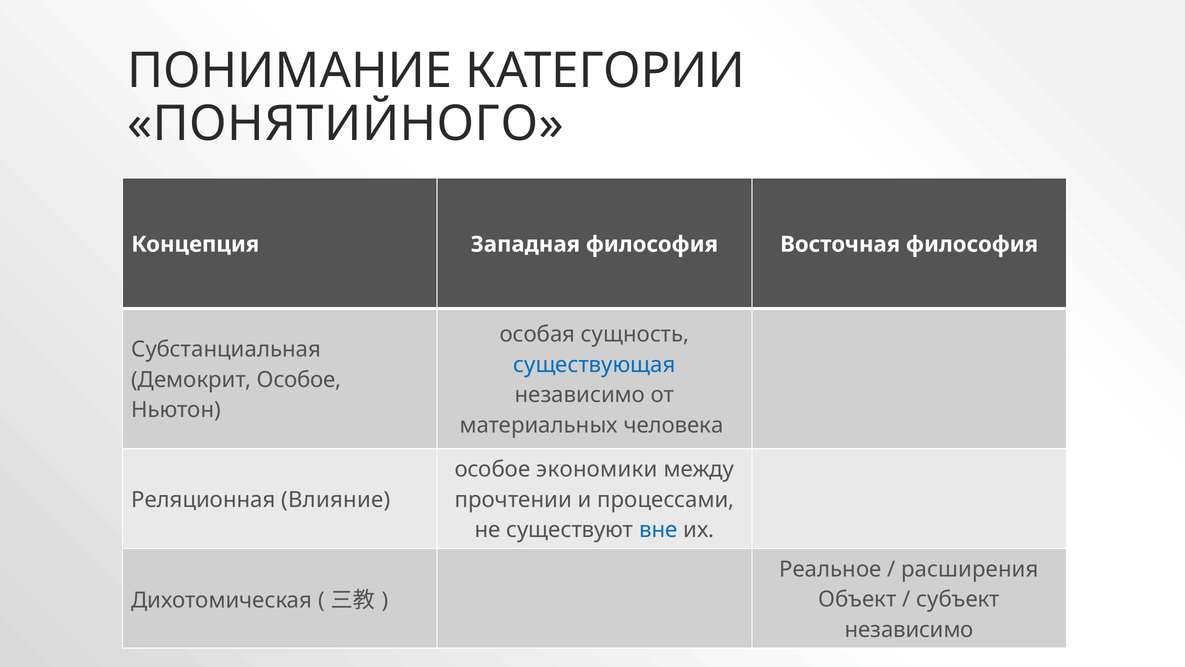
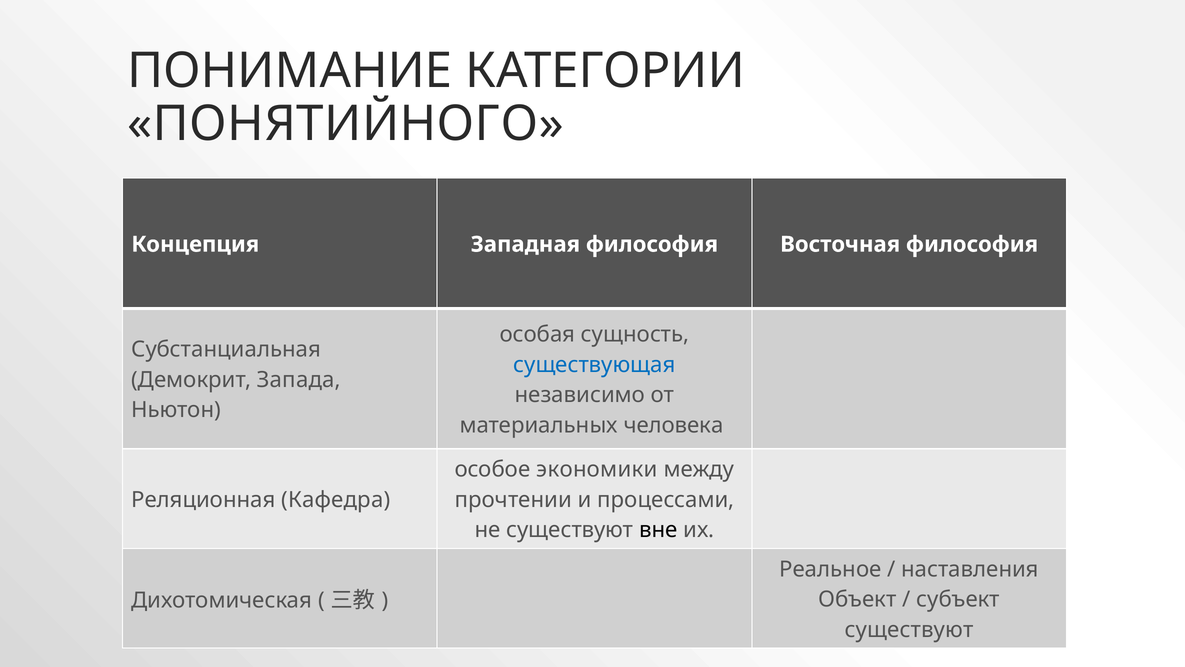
Демокрит Особое: Особое -> Запада
Влияние: Влияние -> Кафедра
вне colour: blue -> black
расширения: расширения -> наставления
независимо at (909, 630): независимо -> существуют
